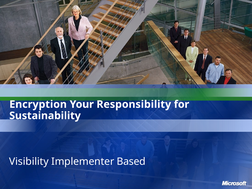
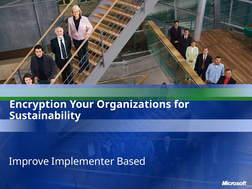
Responsibility: Responsibility -> Organizations
Visibility: Visibility -> Improve
